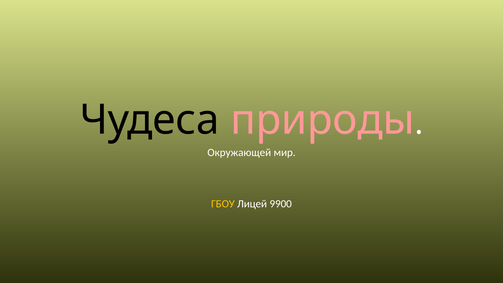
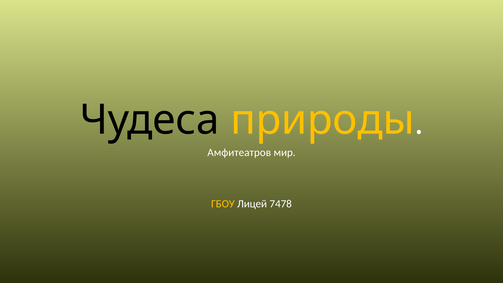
природы colour: pink -> yellow
Окружающей: Окружающей -> Амфитеатров
9900: 9900 -> 7478
